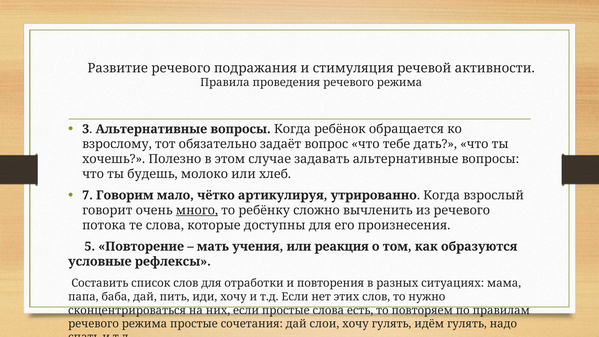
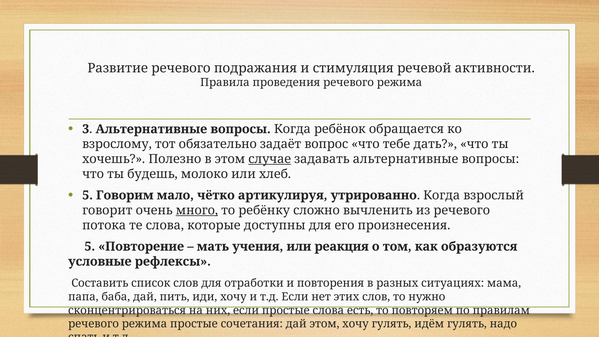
случае underline: none -> present
7 at (88, 195): 7 -> 5
дай слои: слои -> этом
